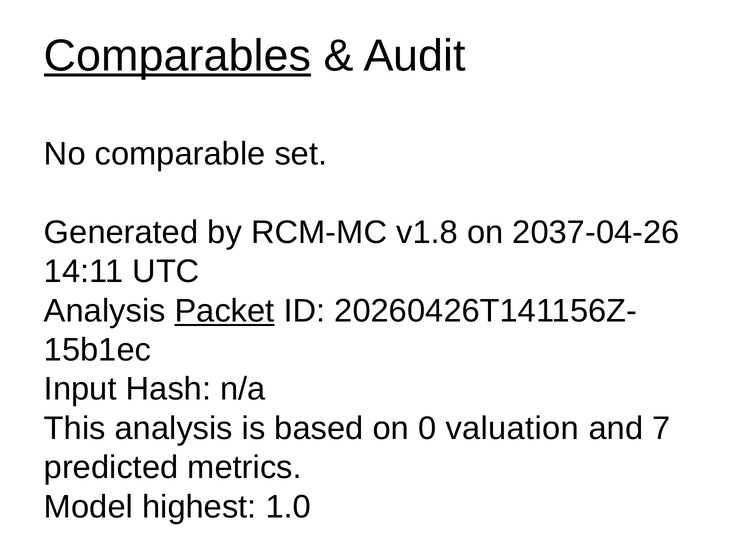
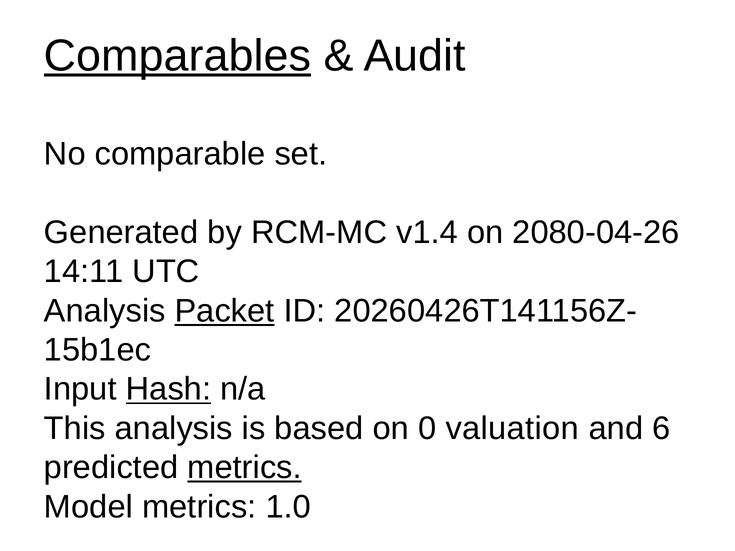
v1.8: v1.8 -> v1.4
2037-04-26: 2037-04-26 -> 2080-04-26
Hash underline: none -> present
7: 7 -> 6
metrics at (245, 468) underline: none -> present
Model highest: highest -> metrics
